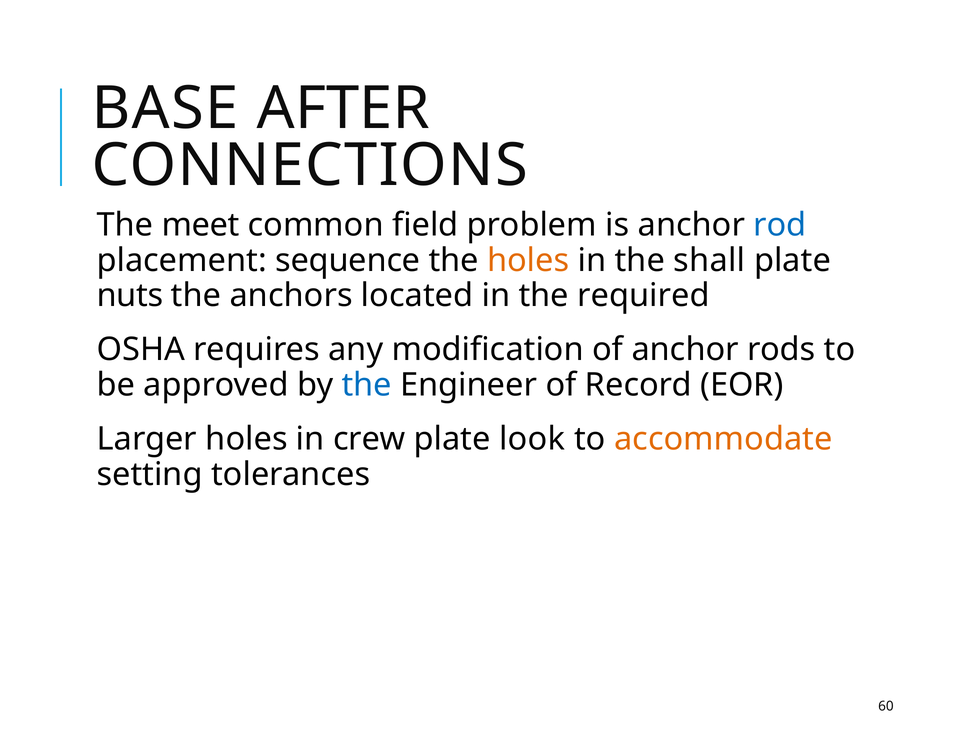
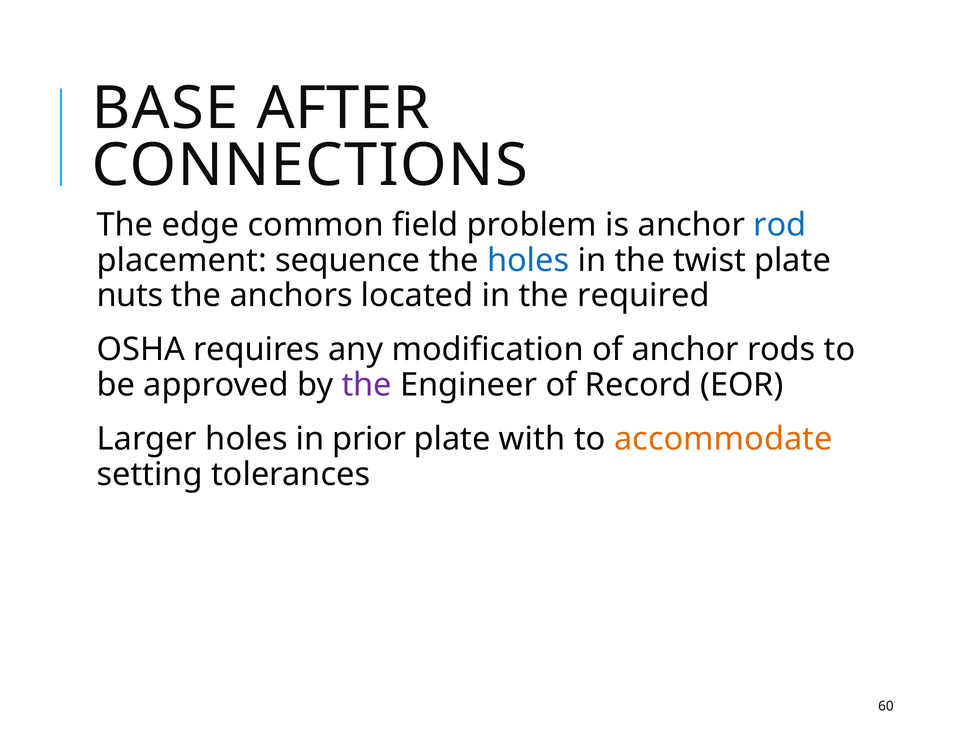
meet: meet -> edge
holes at (528, 260) colour: orange -> blue
shall: shall -> twist
the at (367, 385) colour: blue -> purple
crew: crew -> prior
look: look -> with
